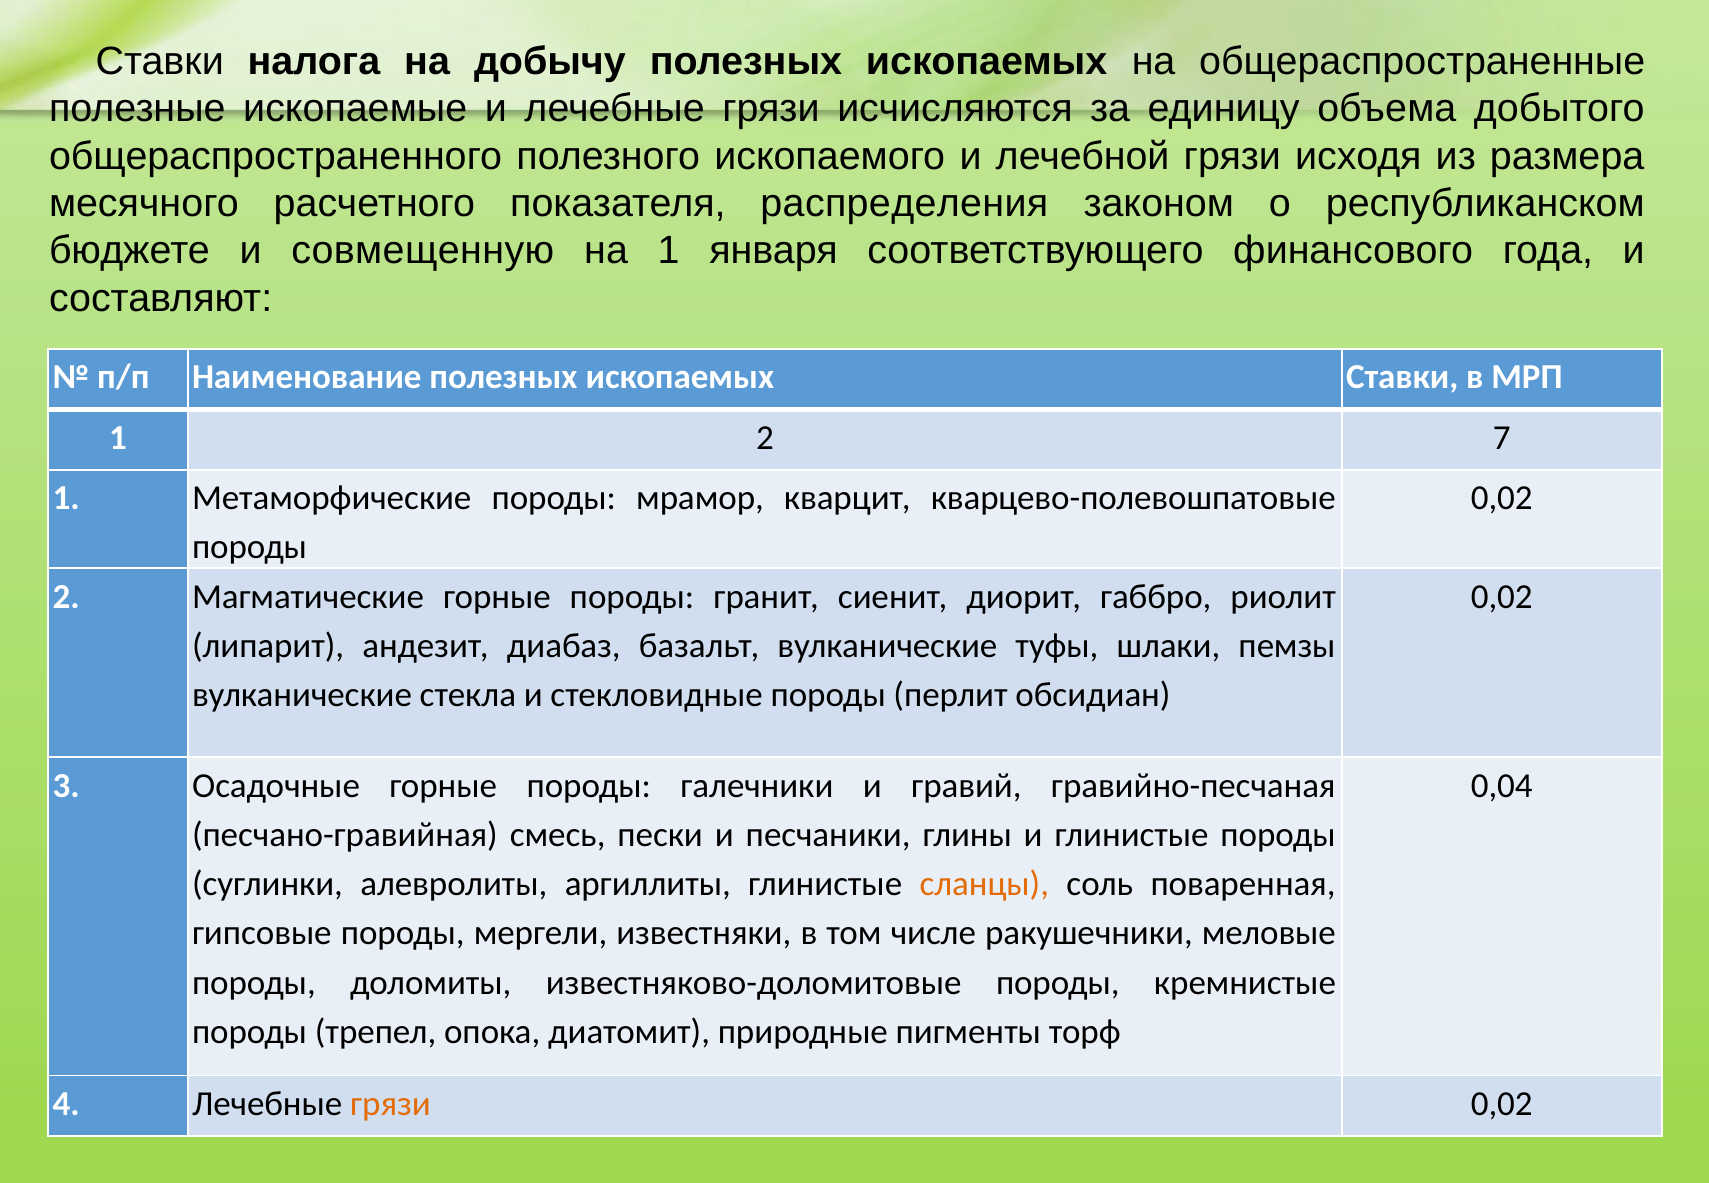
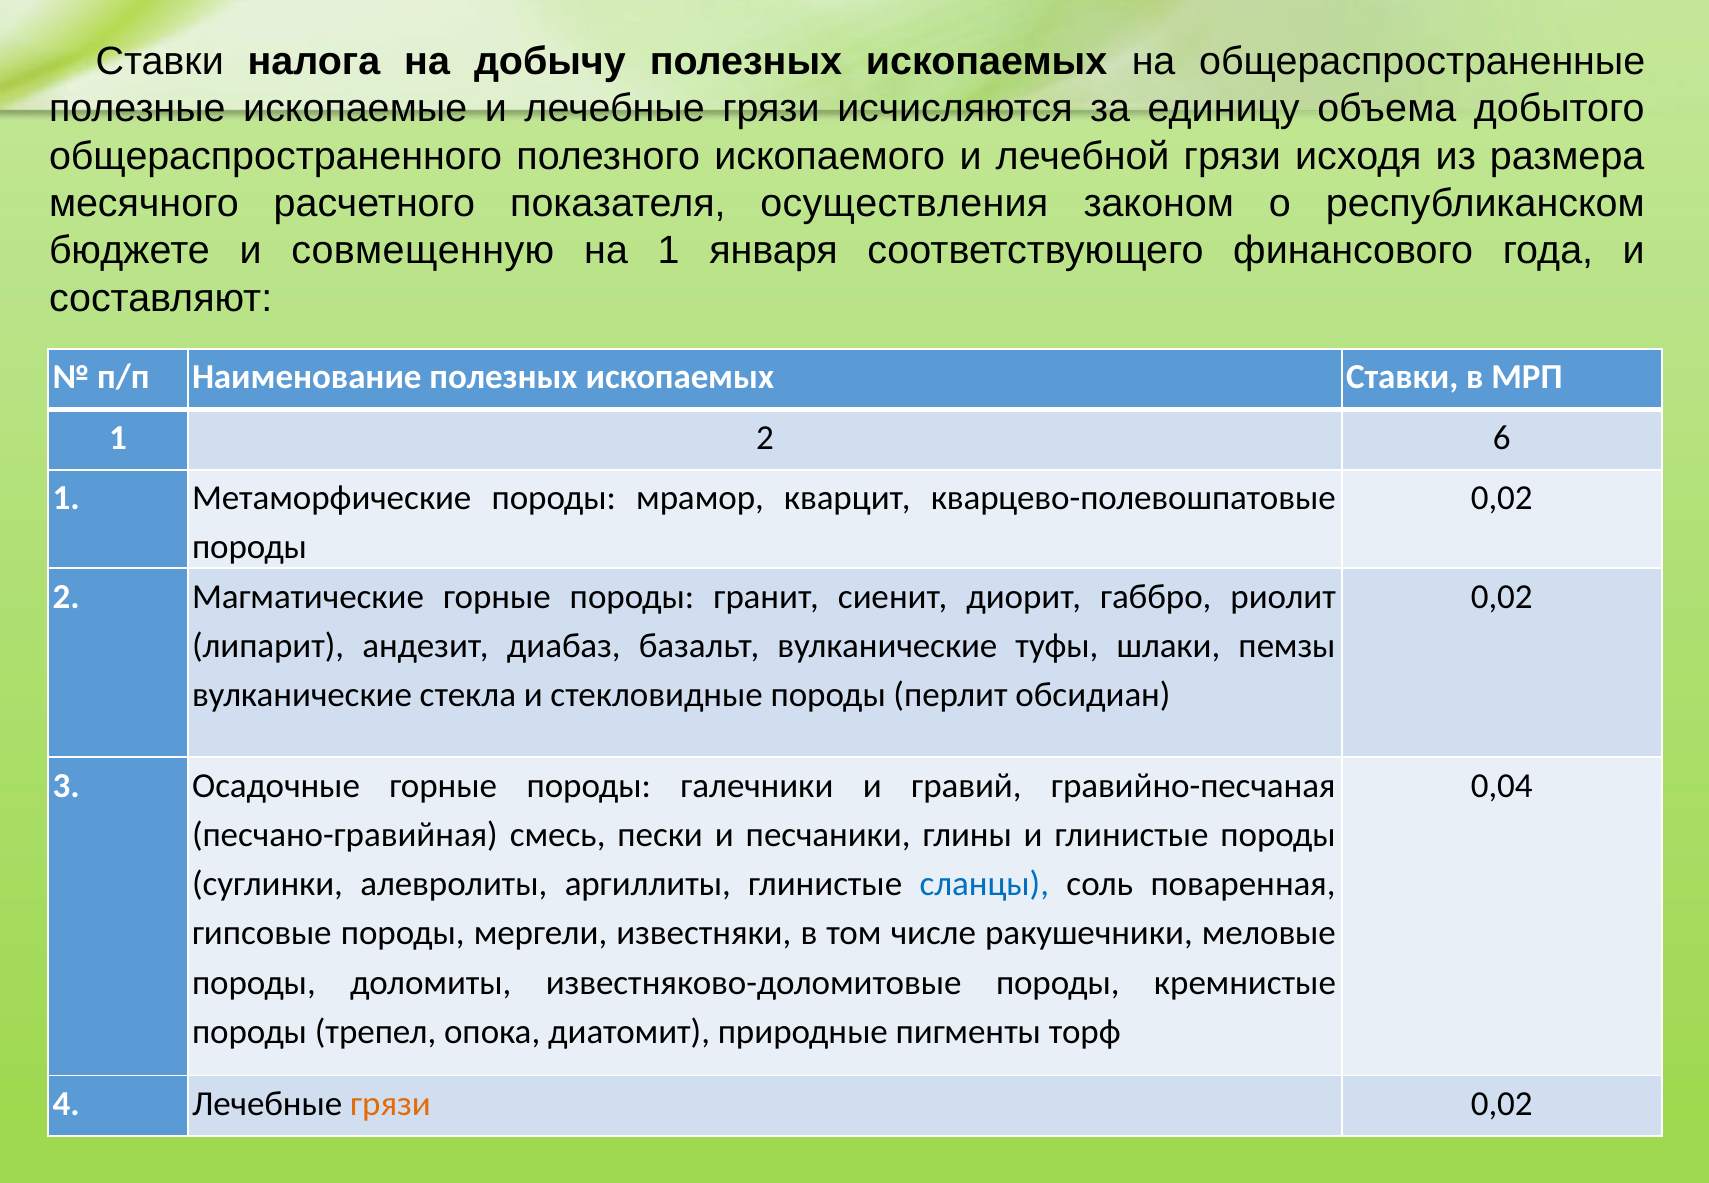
распределения: распределения -> осуществления
7: 7 -> 6
сланцы colour: orange -> blue
